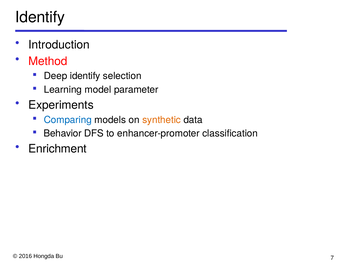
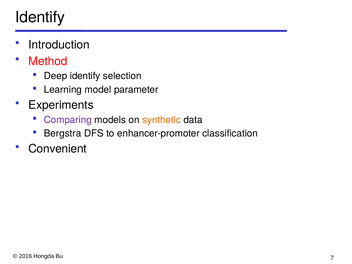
Comparing colour: blue -> purple
Behavior: Behavior -> Bergstra
Enrichment: Enrichment -> Convenient
